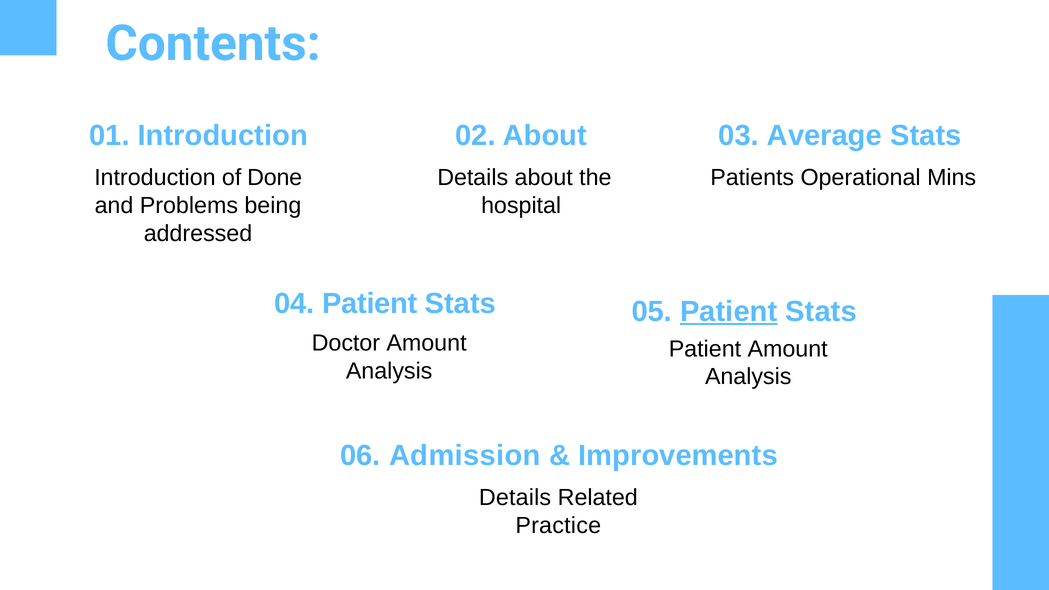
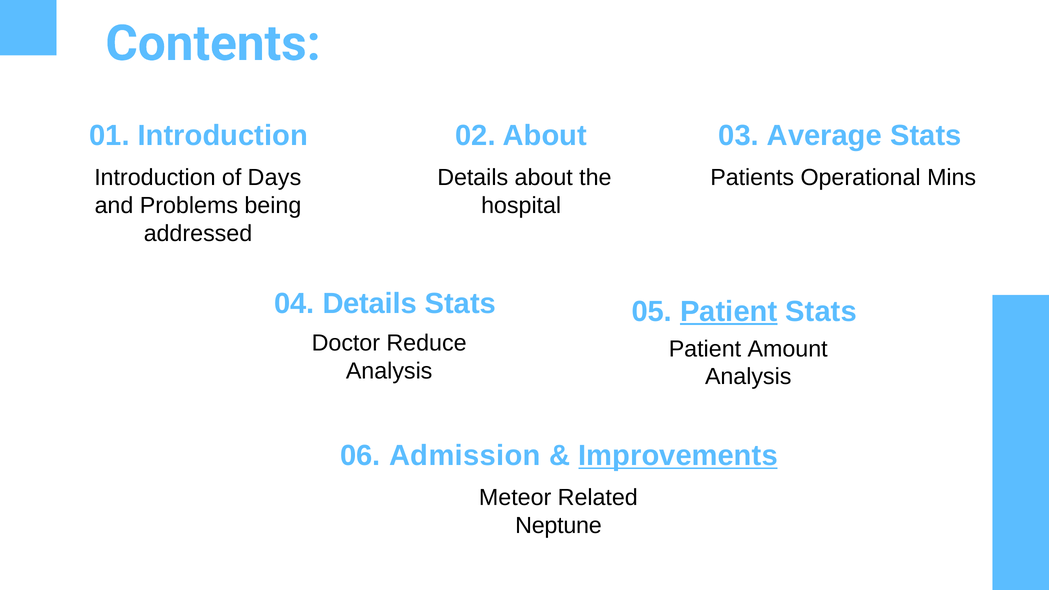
Done: Done -> Days
04 Patient: Patient -> Details
Doctor Amount: Amount -> Reduce
Improvements underline: none -> present
Details at (515, 498): Details -> Meteor
Practice: Practice -> Neptune
